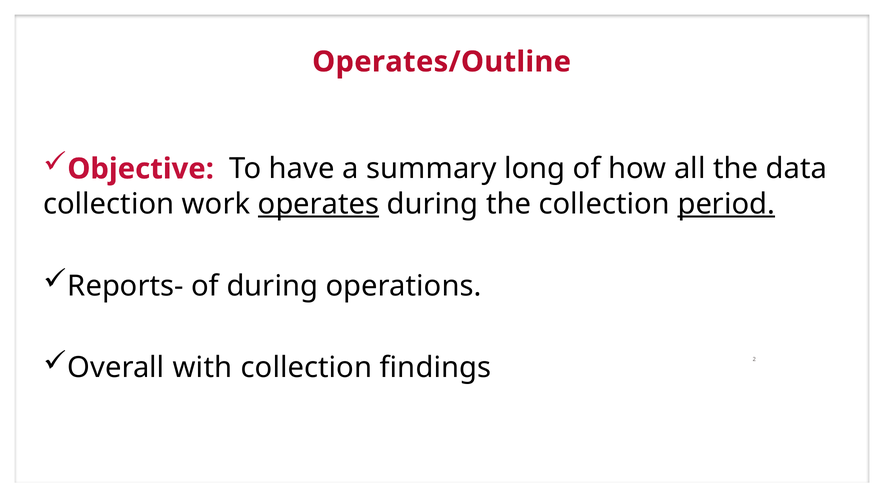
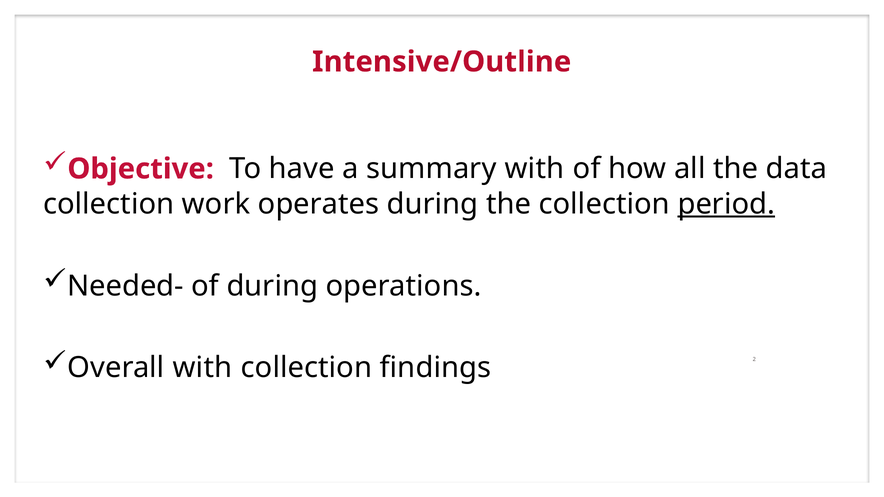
Operates/Outline: Operates/Outline -> Intensive/Outline
summary long: long -> with
operates underline: present -> none
Reports-: Reports- -> Needed-
